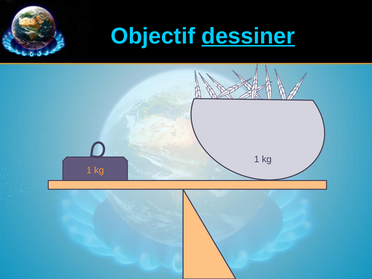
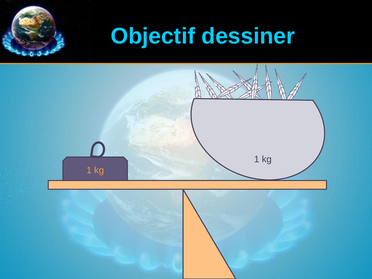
dessiner underline: present -> none
